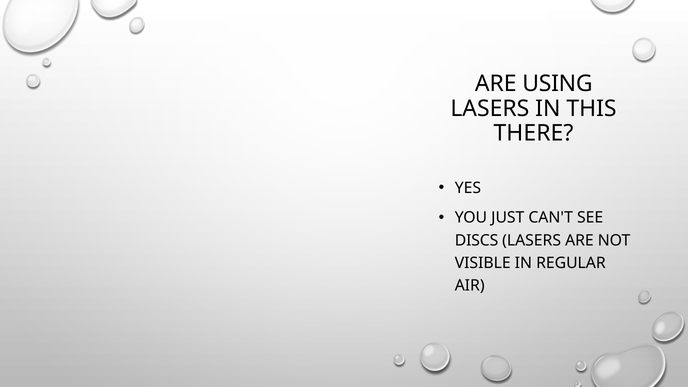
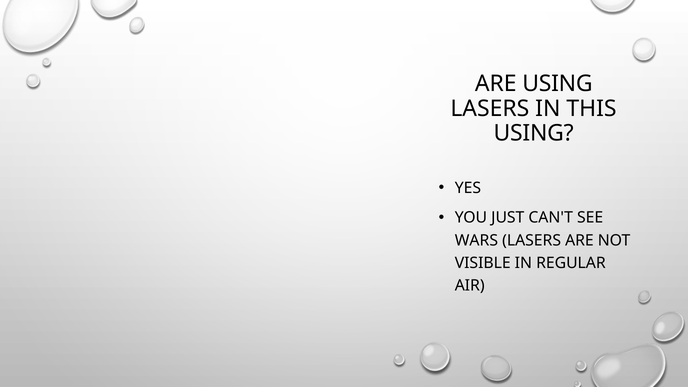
THERE at (533, 133): THERE -> USING
DISCS: DISCS -> WARS
